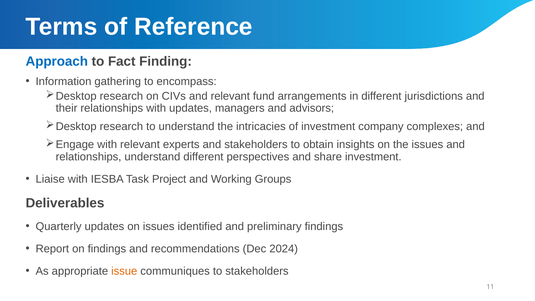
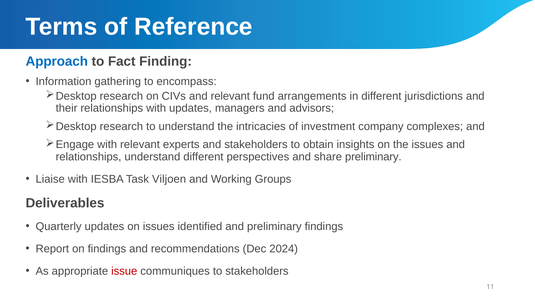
share investment: investment -> preliminary
Project: Project -> Viljoen
issue colour: orange -> red
